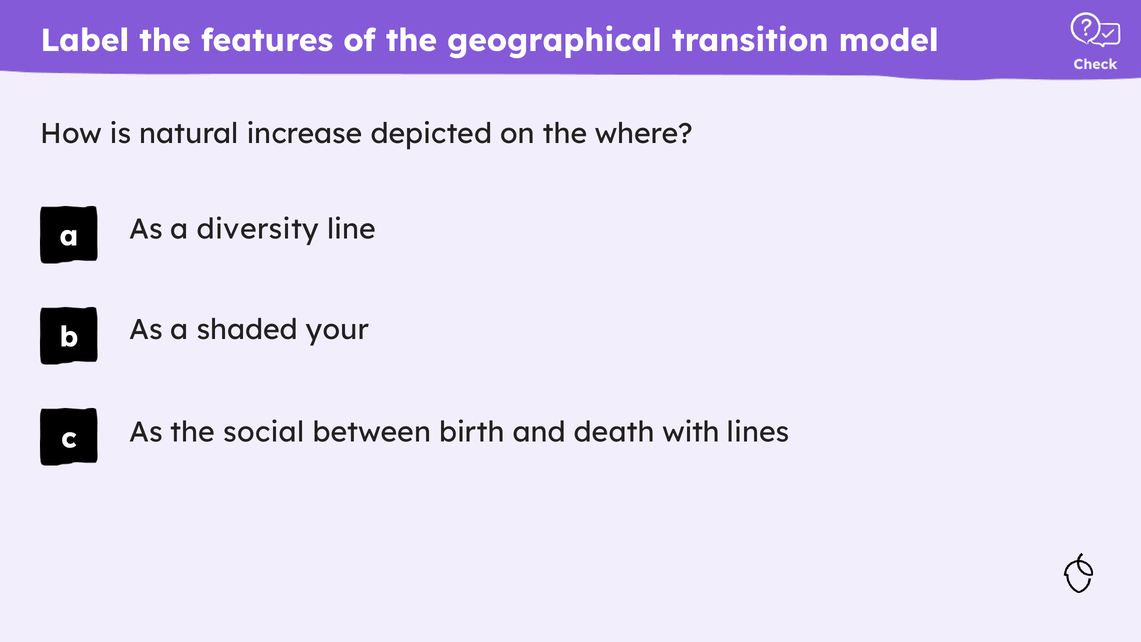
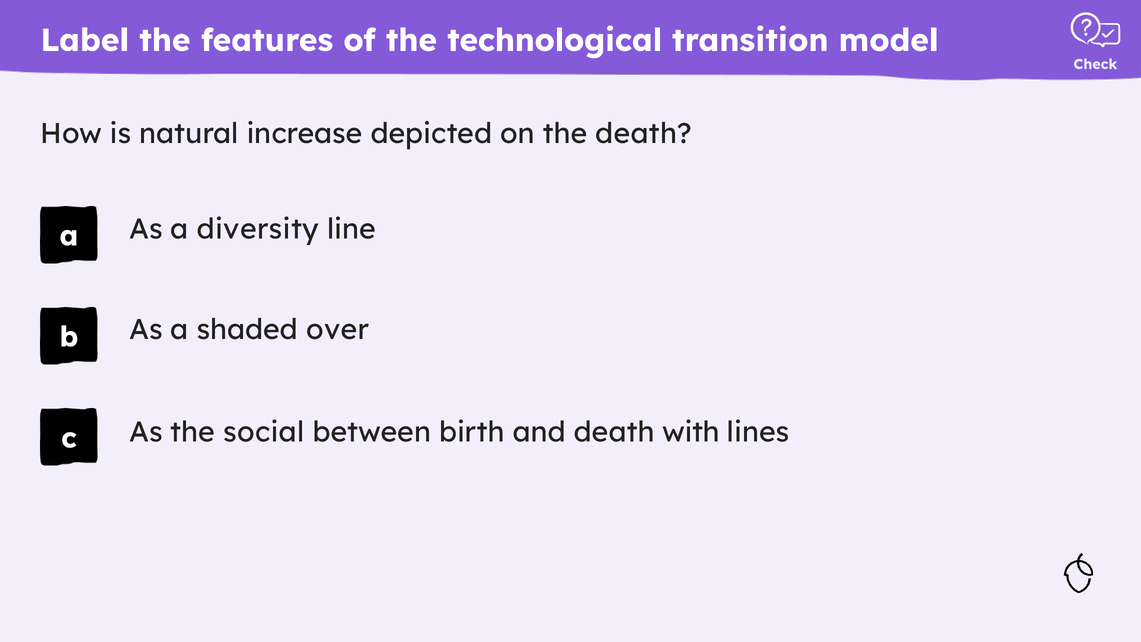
geographical: geographical -> technological
the where: where -> death
your: your -> over
